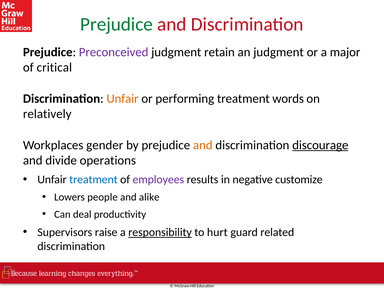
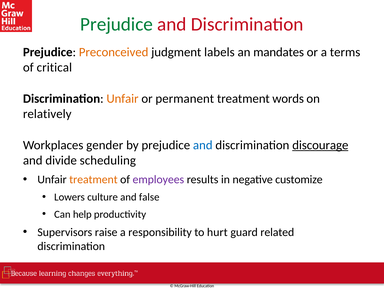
Preconceived colour: purple -> orange
retain: retain -> labels
an judgment: judgment -> mandates
major: major -> terms
performing: performing -> permanent
and at (203, 145) colour: orange -> blue
operations: operations -> scheduling
treatment at (93, 180) colour: blue -> orange
people: people -> culture
alike: alike -> false
deal: deal -> help
responsibility underline: present -> none
